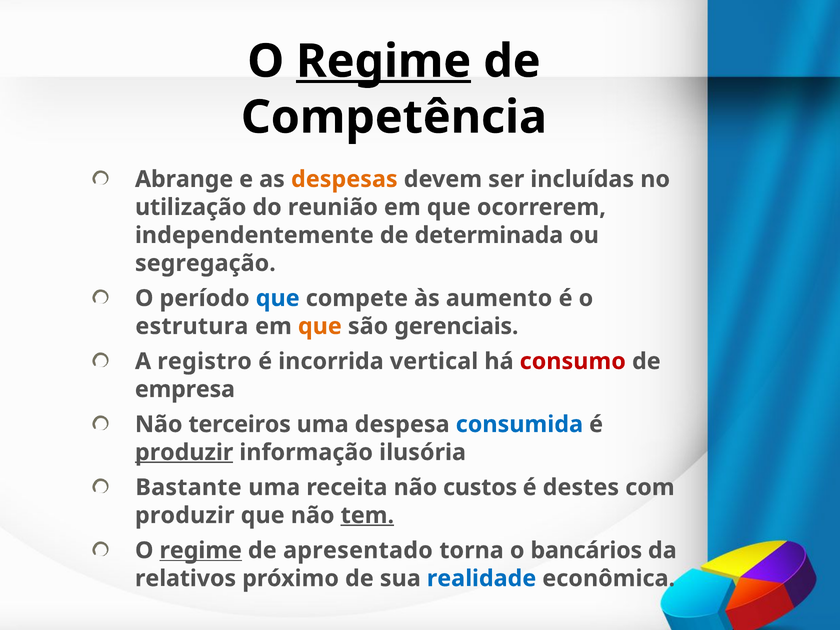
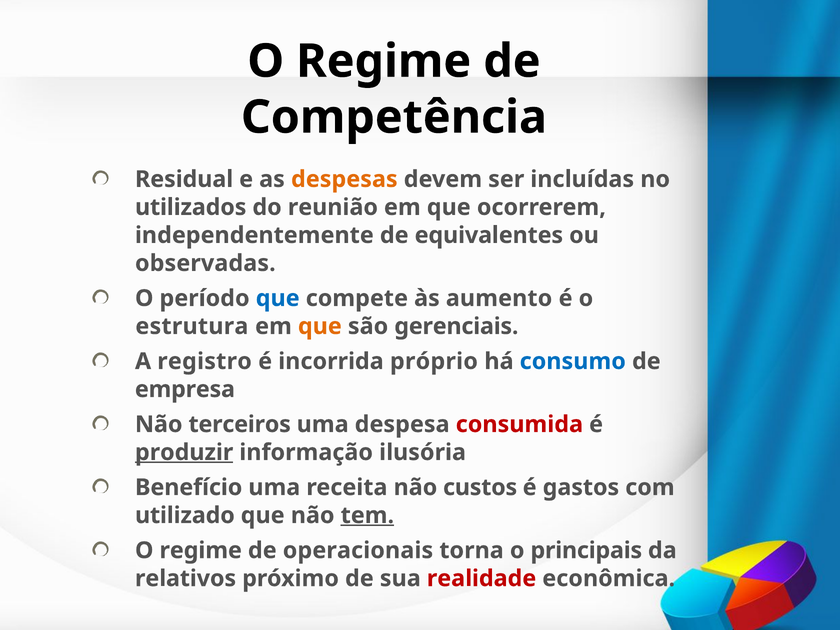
Regime at (384, 61) underline: present -> none
Abrange: Abrange -> Residual
utilização: utilização -> utilizados
determinada: determinada -> equivalentes
segregação: segregação -> observadas
vertical: vertical -> próprio
consumo colour: red -> blue
consumida colour: blue -> red
Bastante: Bastante -> Benefício
destes: destes -> gastos
produzir at (185, 515): produzir -> utilizado
regime at (201, 550) underline: present -> none
apresentado: apresentado -> operacionais
bancários: bancários -> principais
realidade colour: blue -> red
